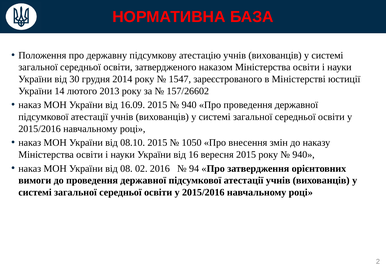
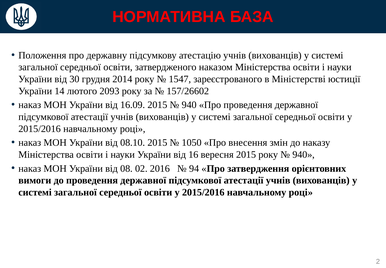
2013: 2013 -> 2093
